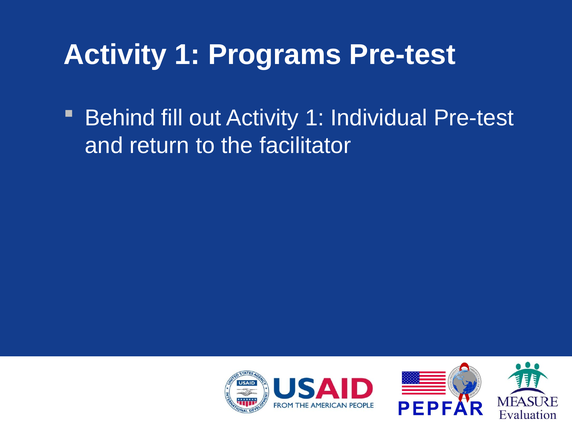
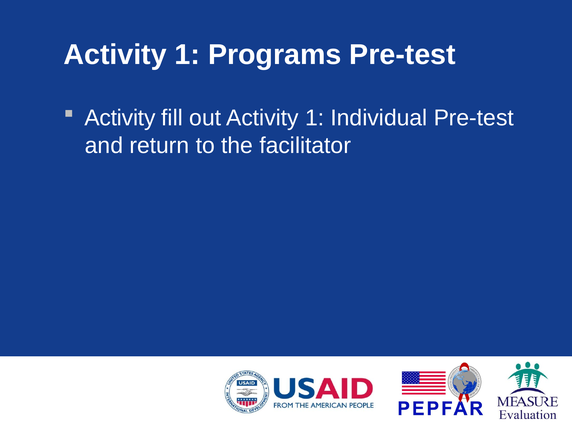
Behind at (120, 118): Behind -> Activity
